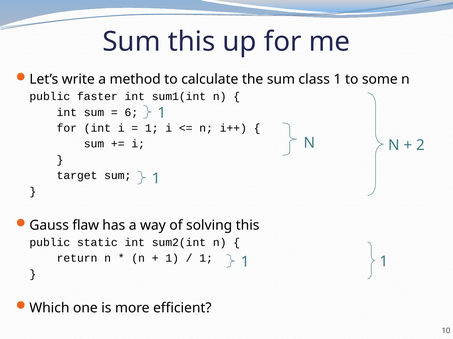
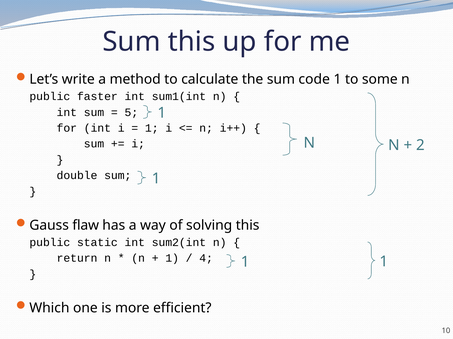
class: class -> code
6: 6 -> 5
target: target -> double
1 at (206, 259): 1 -> 4
